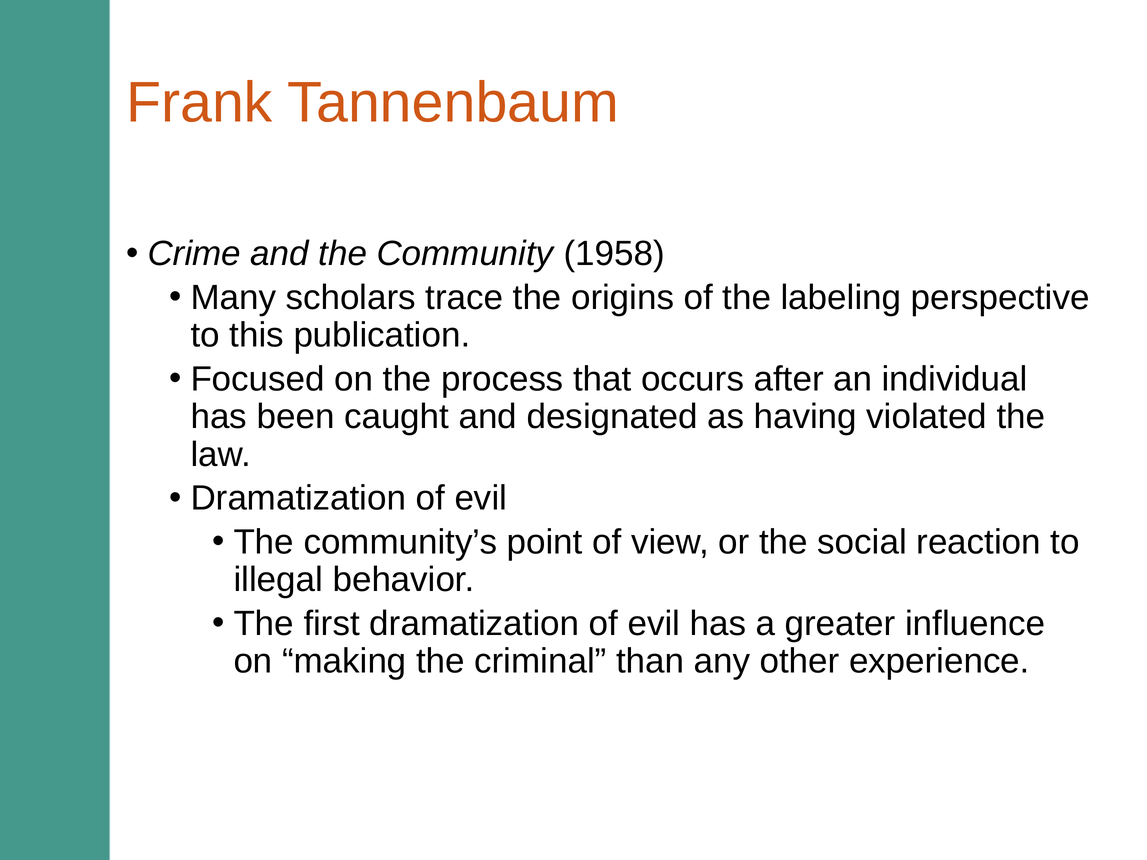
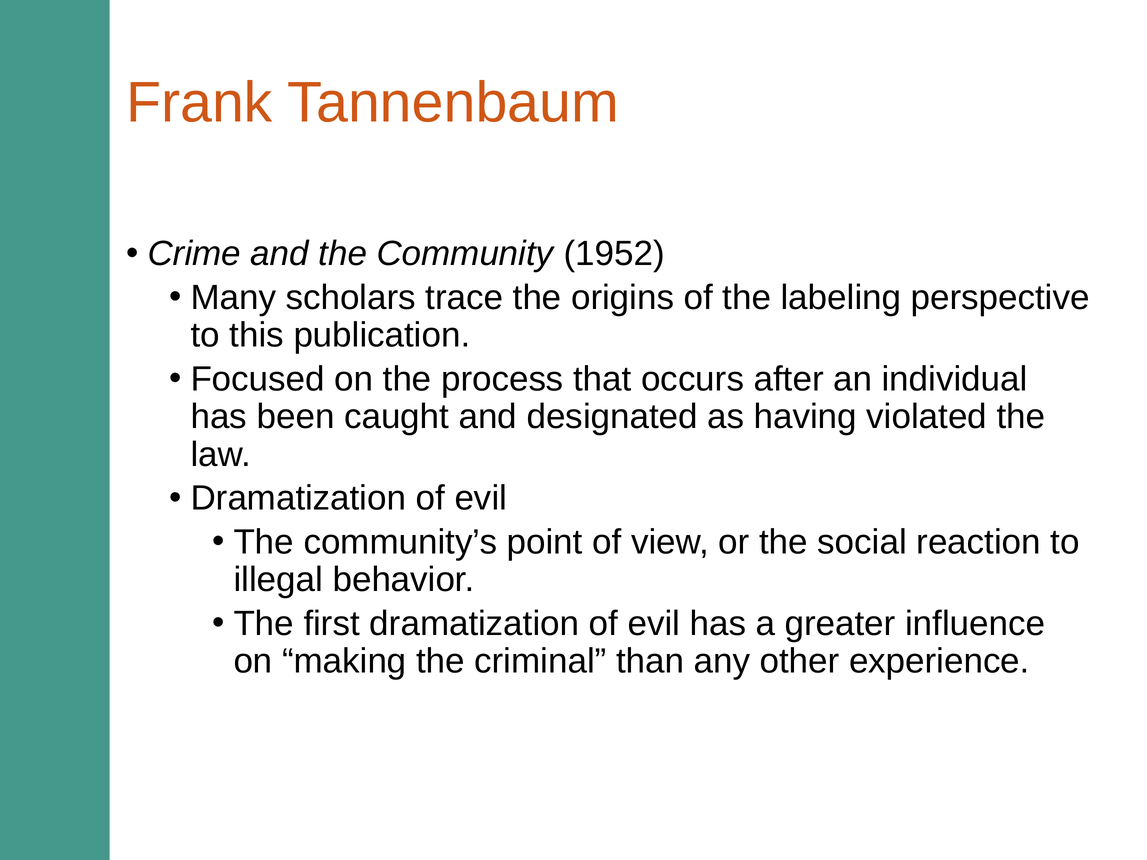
1958: 1958 -> 1952
